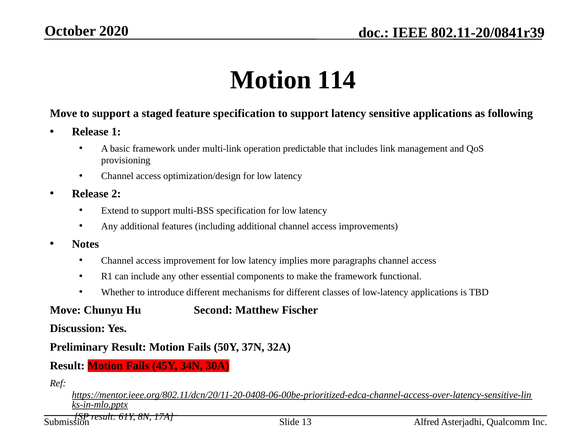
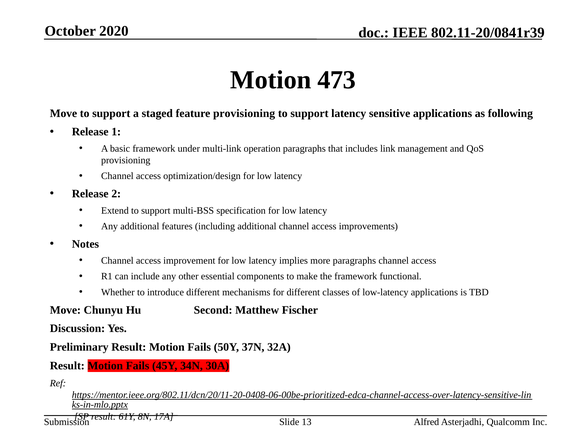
114: 114 -> 473
feature specification: specification -> provisioning
operation predictable: predictable -> paragraphs
